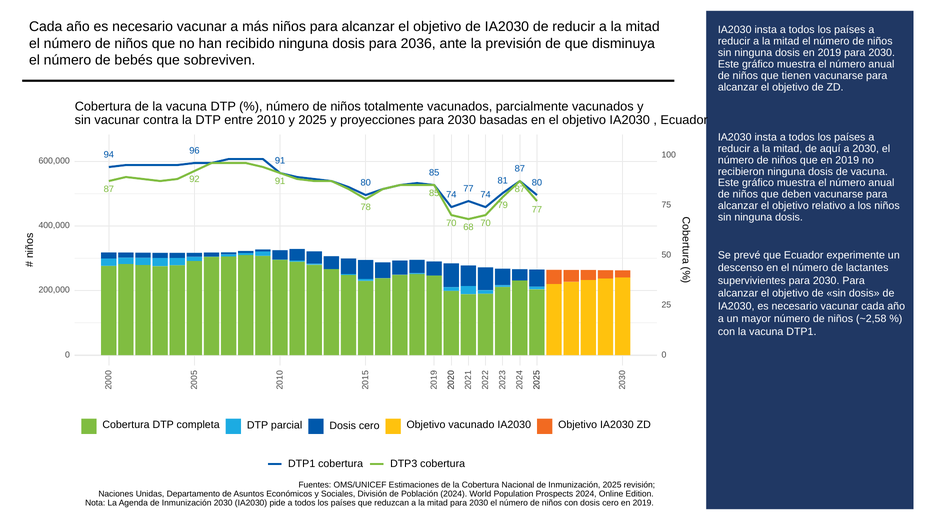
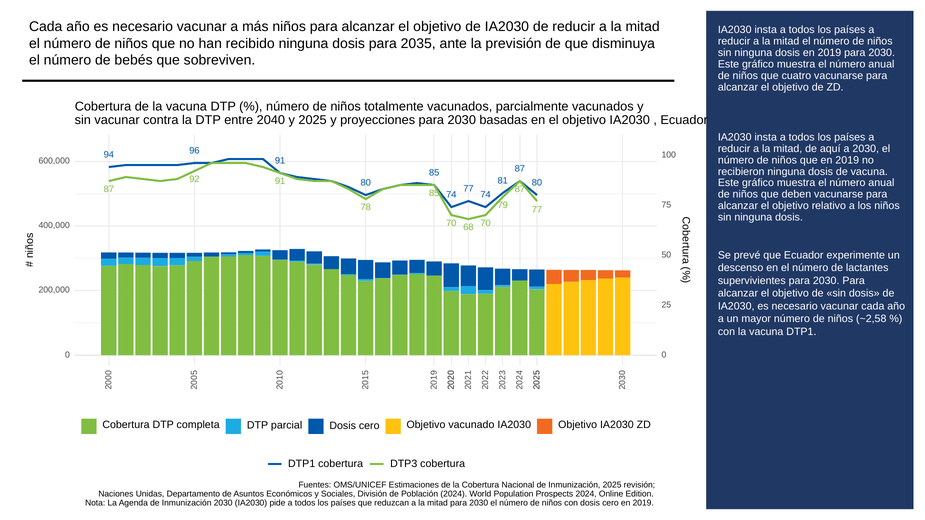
2036: 2036 -> 2035
tienen: tienen -> cuatro
2010: 2010 -> 2040
